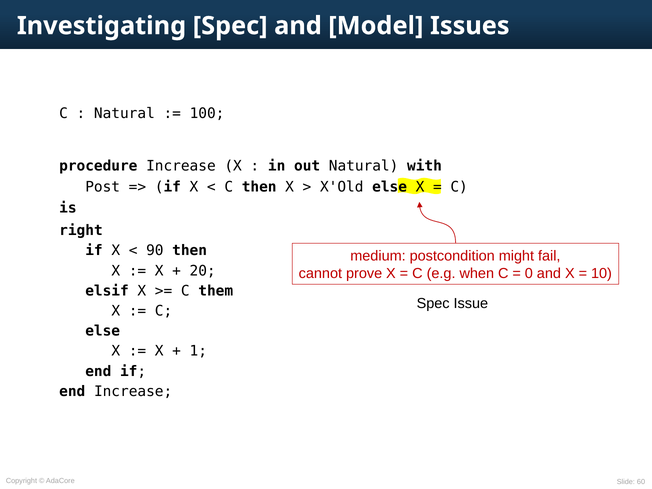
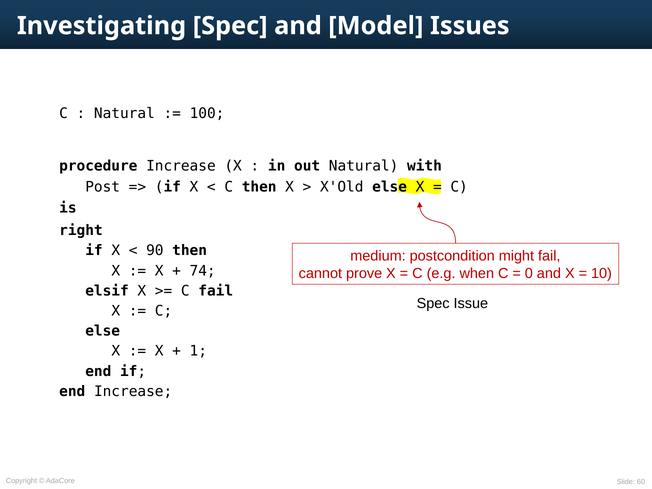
20: 20 -> 74
C them: them -> fail
